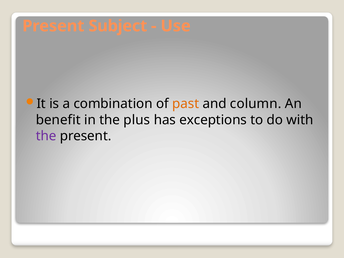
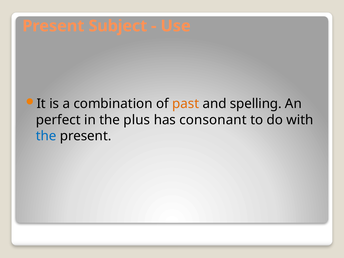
column: column -> spelling
benefit: benefit -> perfect
exceptions: exceptions -> consonant
the at (46, 136) colour: purple -> blue
